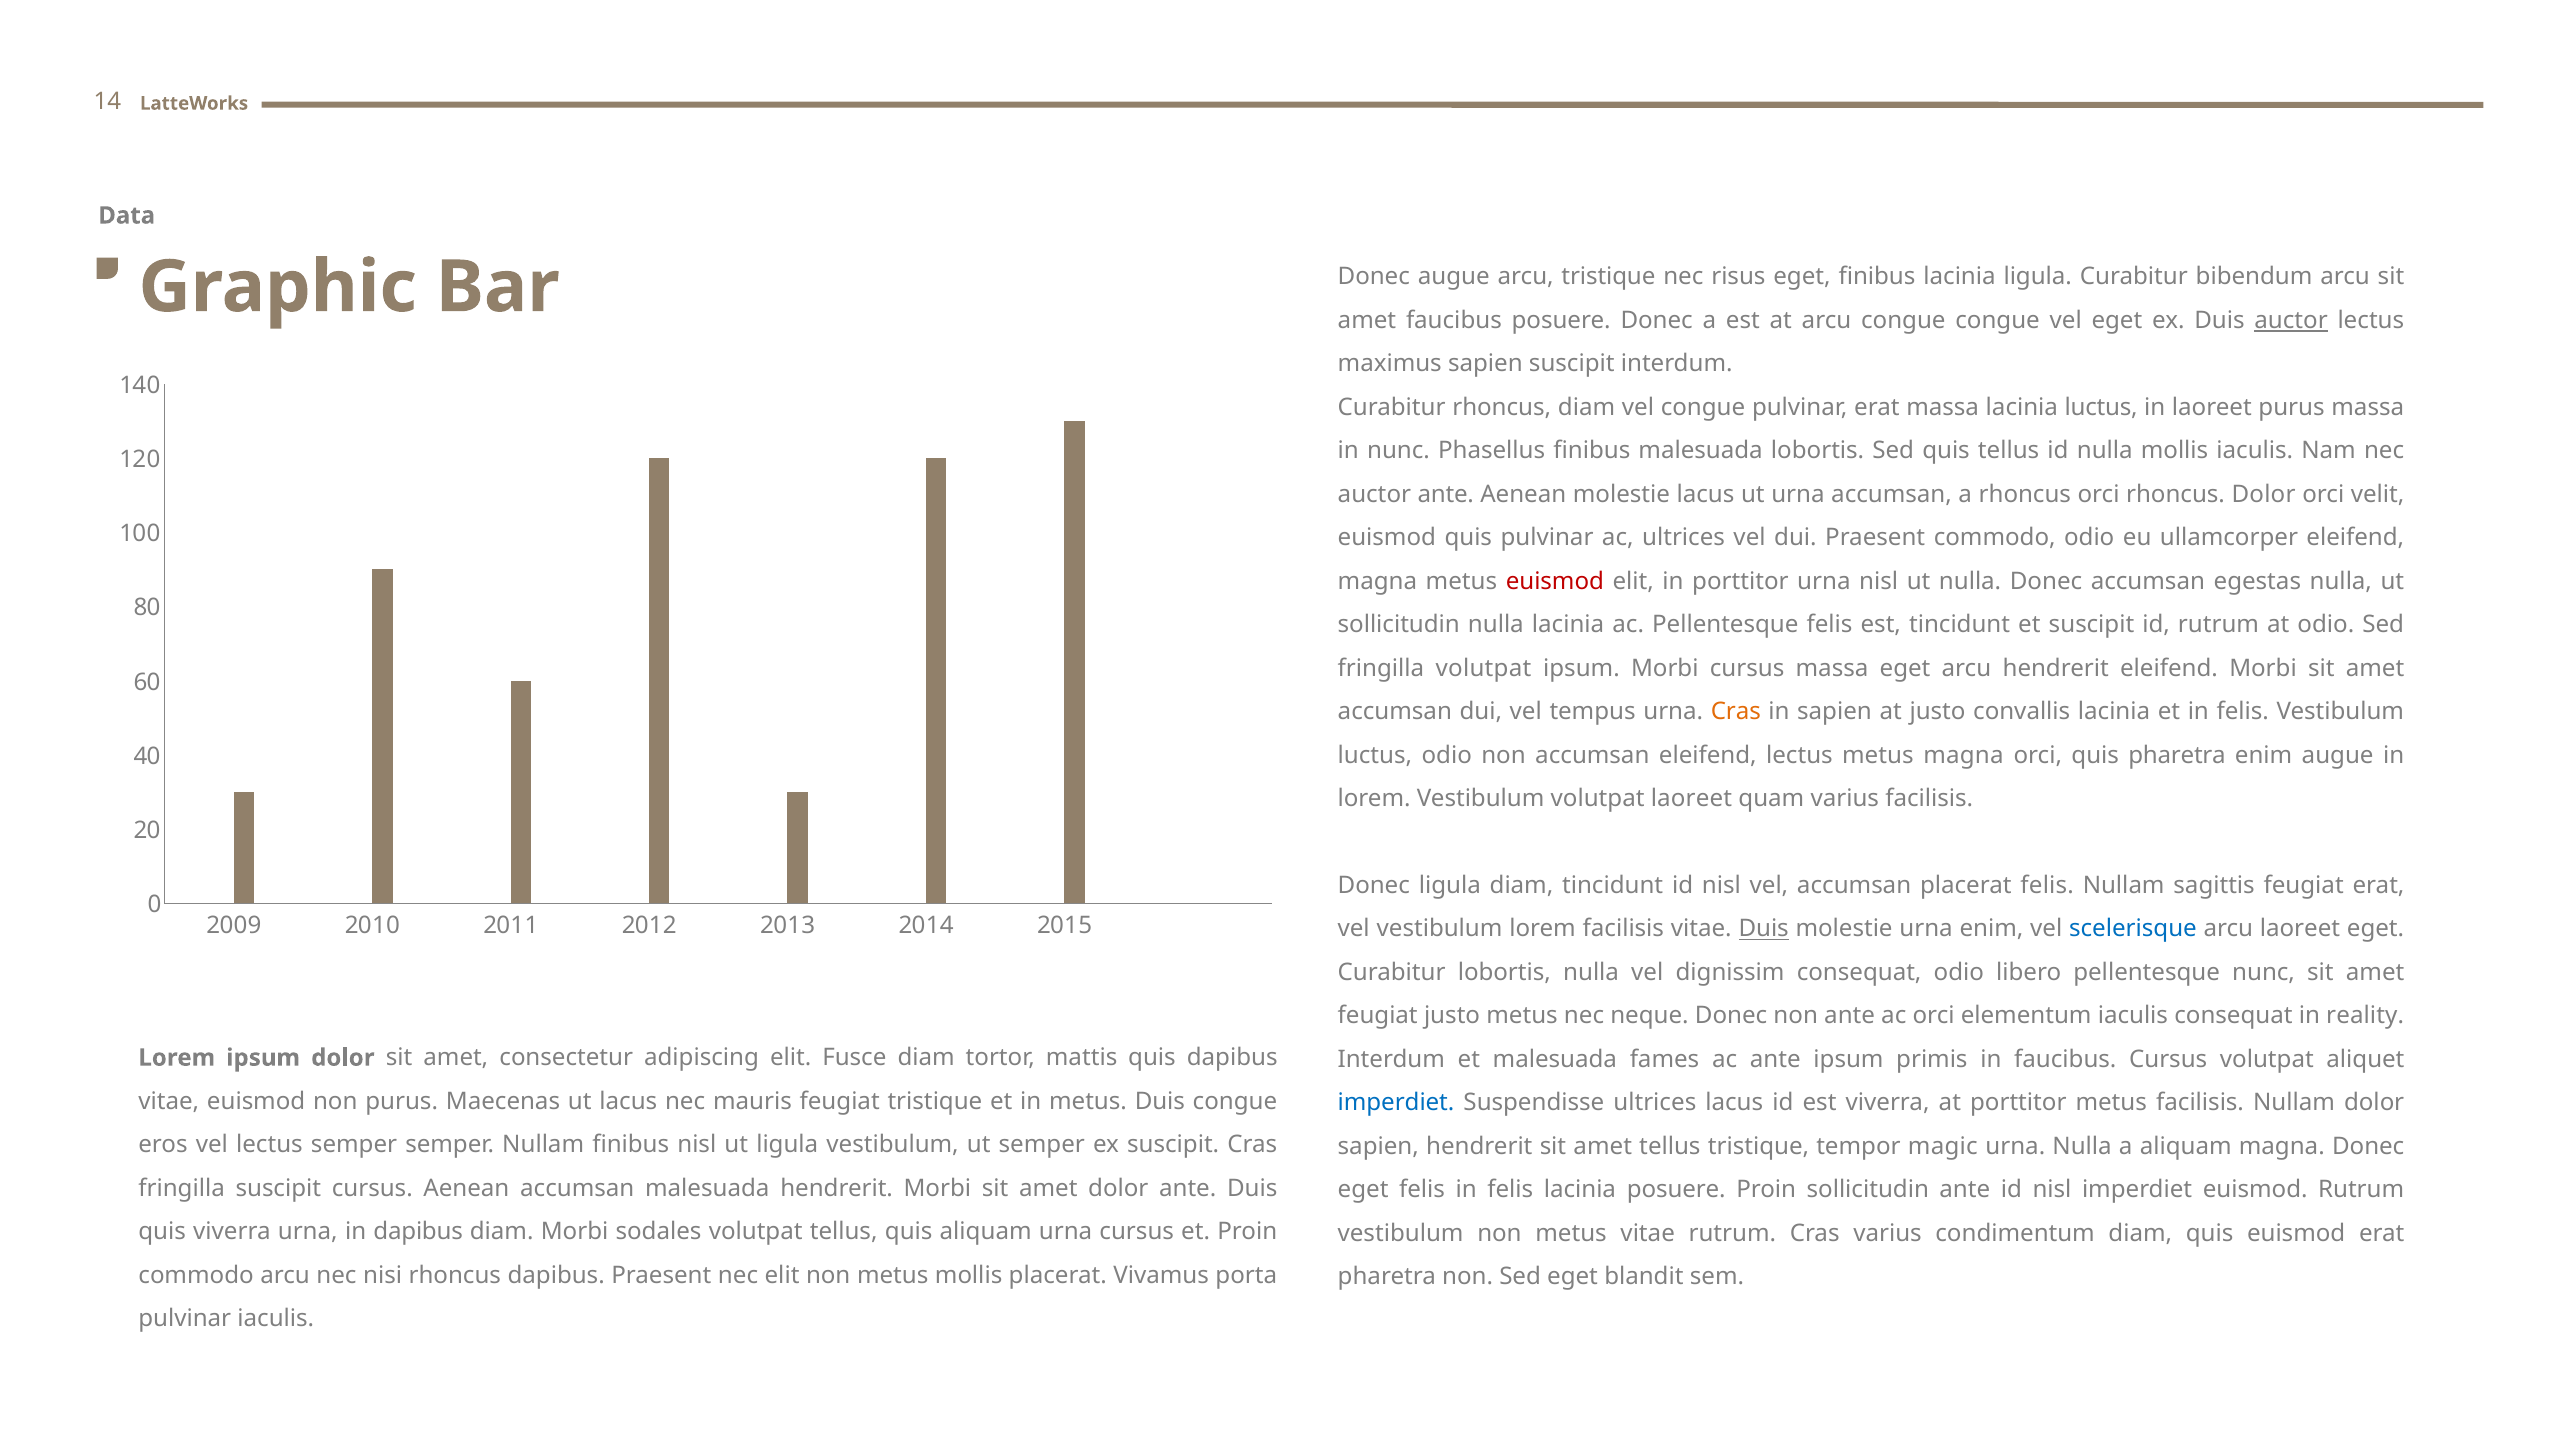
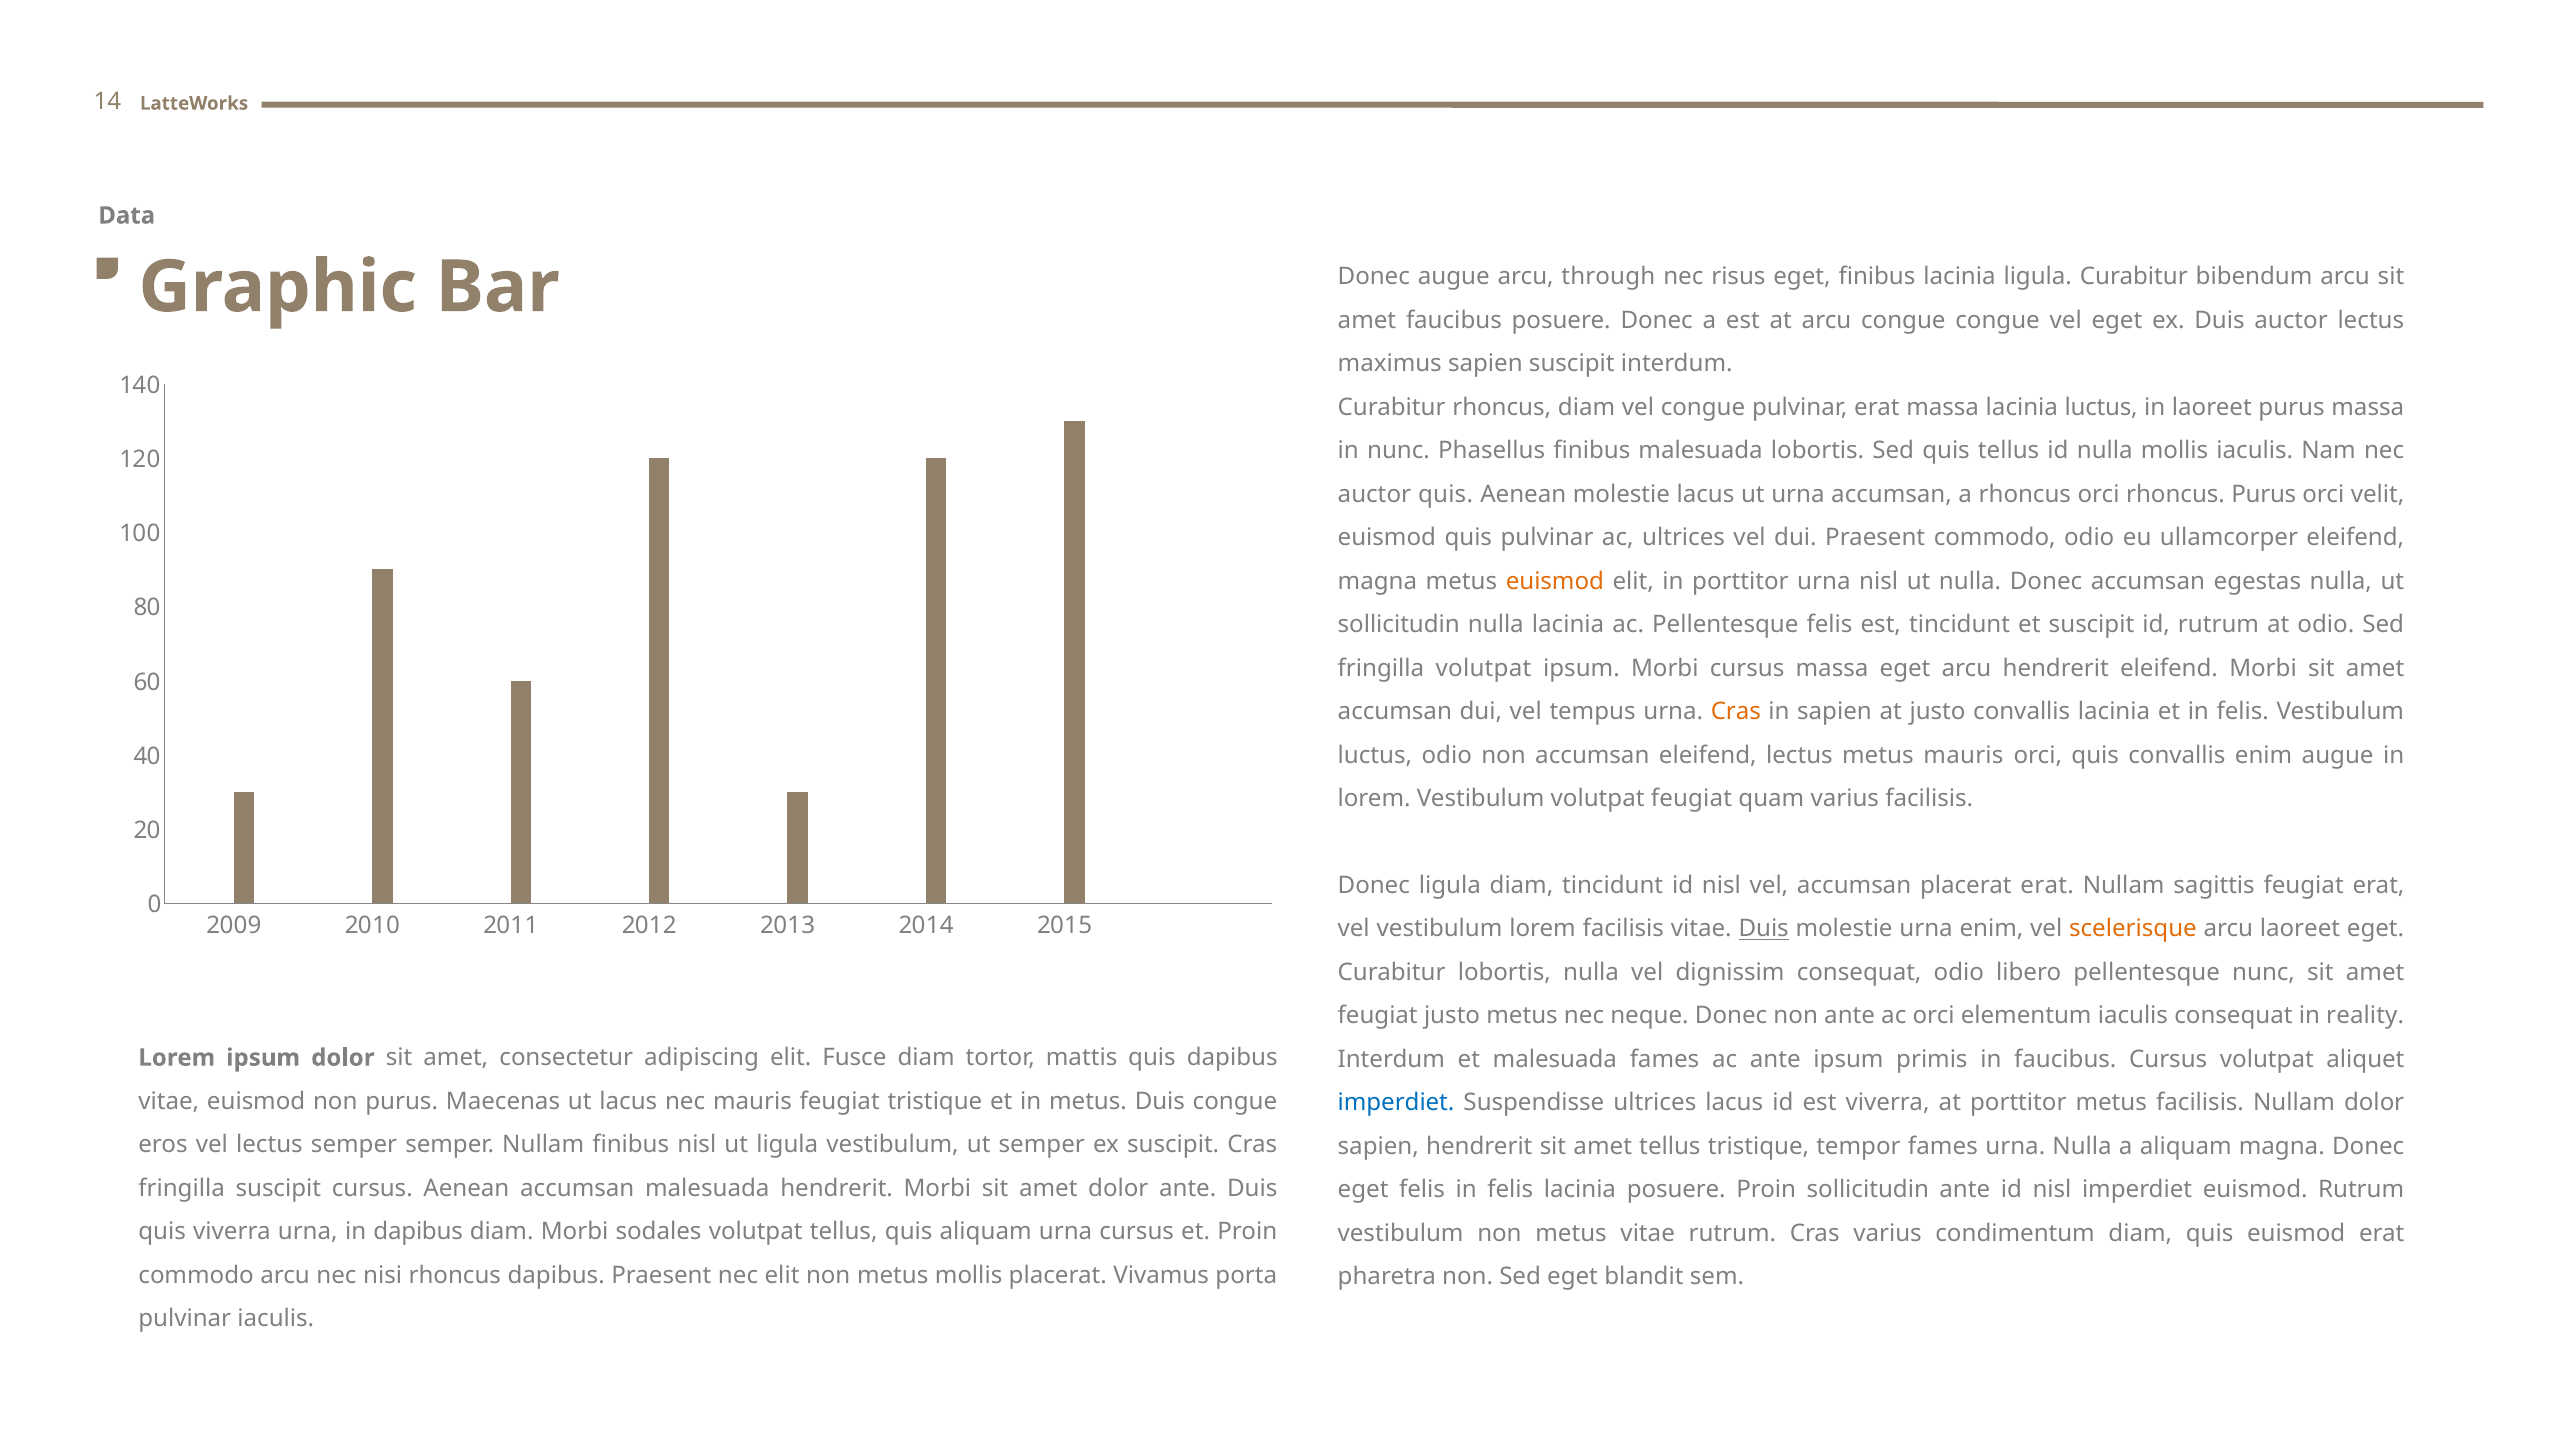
arcu tristique: tristique -> through
auctor at (2291, 320) underline: present -> none
auctor ante: ante -> quis
rhoncus Dolor: Dolor -> Purus
euismod at (1555, 581) colour: red -> orange
metus magna: magna -> mauris
quis pharetra: pharetra -> convallis
volutpat laoreet: laoreet -> feugiat
placerat felis: felis -> erat
scelerisque colour: blue -> orange
tempor magic: magic -> fames
